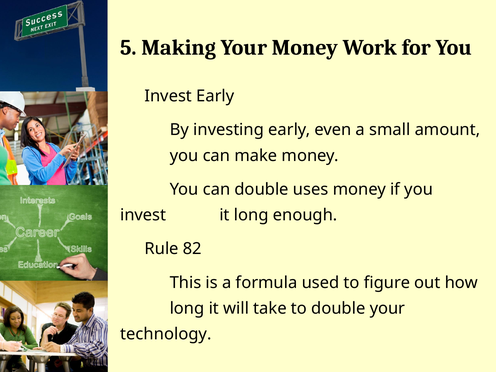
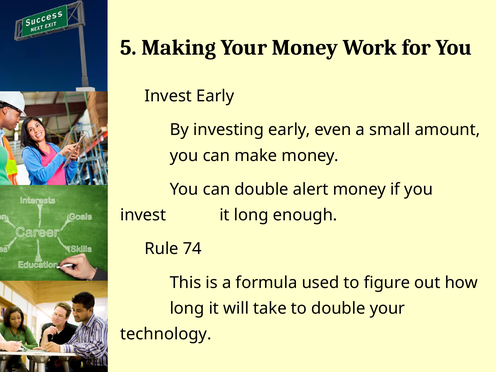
uses: uses -> alert
82: 82 -> 74
